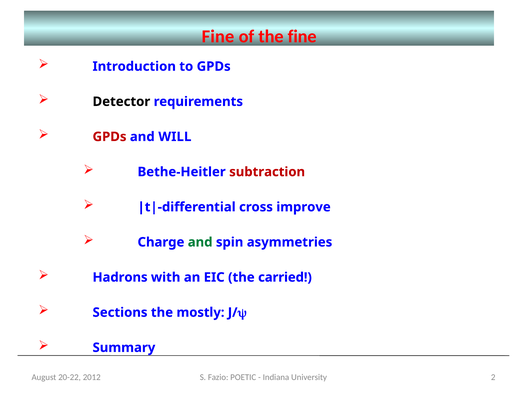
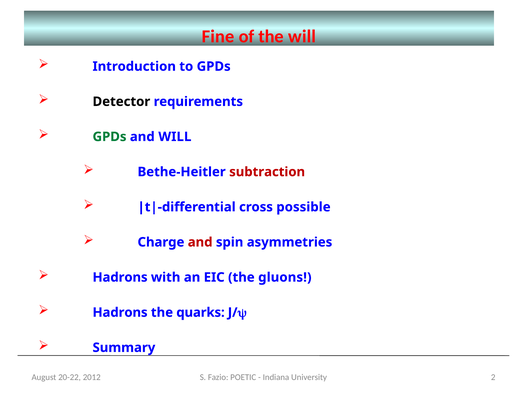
the fine: fine -> will
GPDs at (110, 137) colour: red -> green
improve: improve -> possible
and at (200, 242) colour: green -> red
carried: carried -> gluons
Sections at (120, 313): Sections -> Hadrons
mostly: mostly -> quarks
